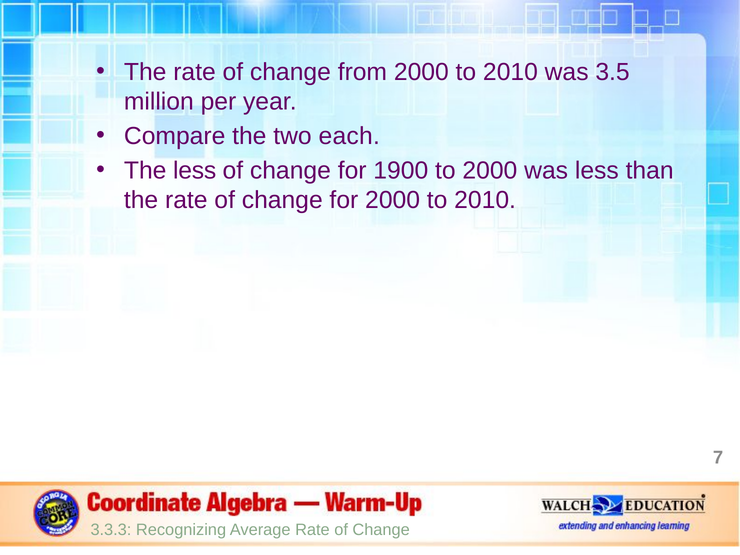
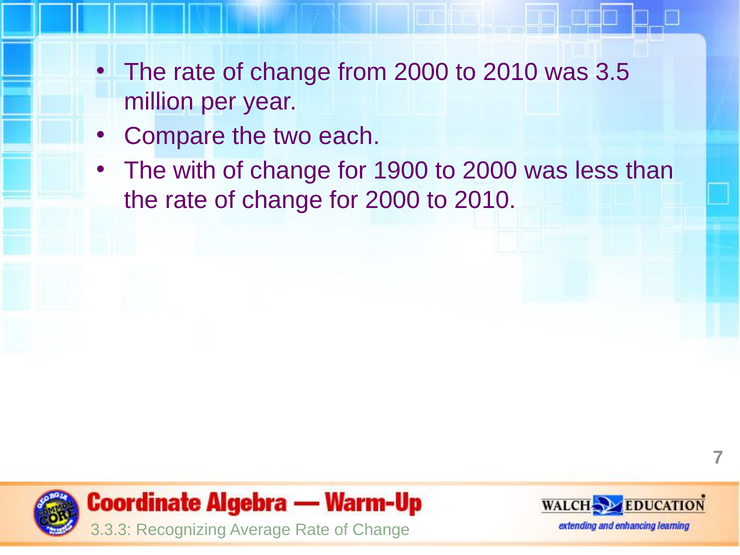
The less: less -> with
